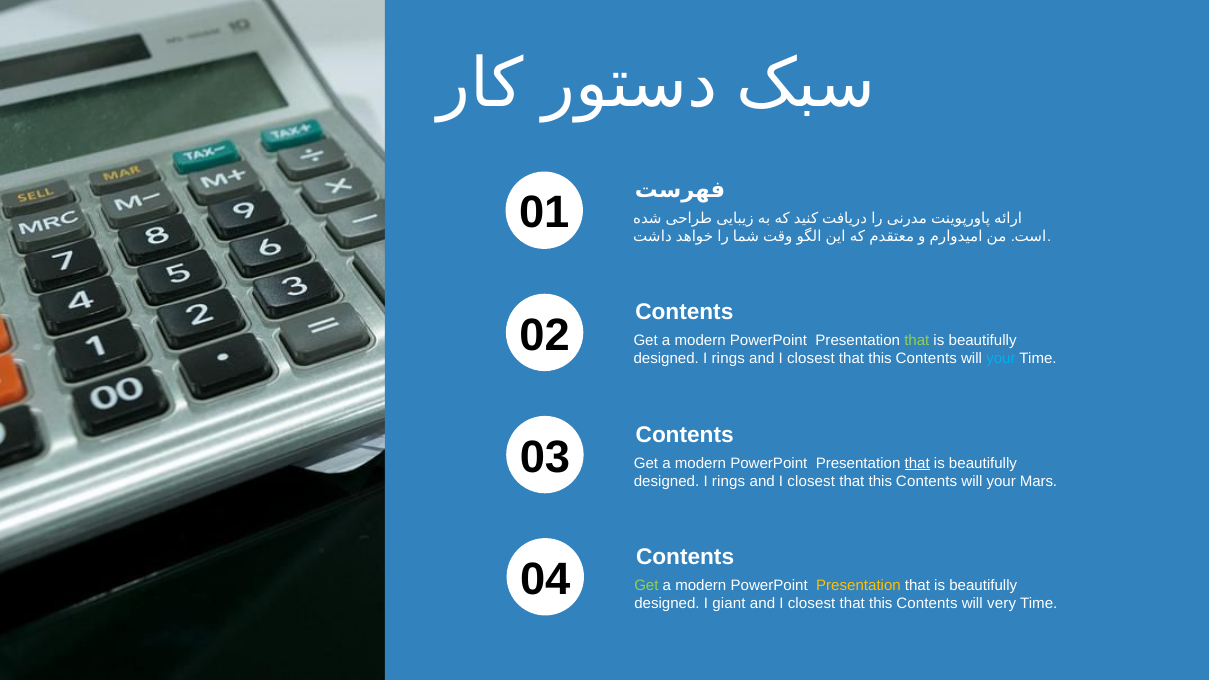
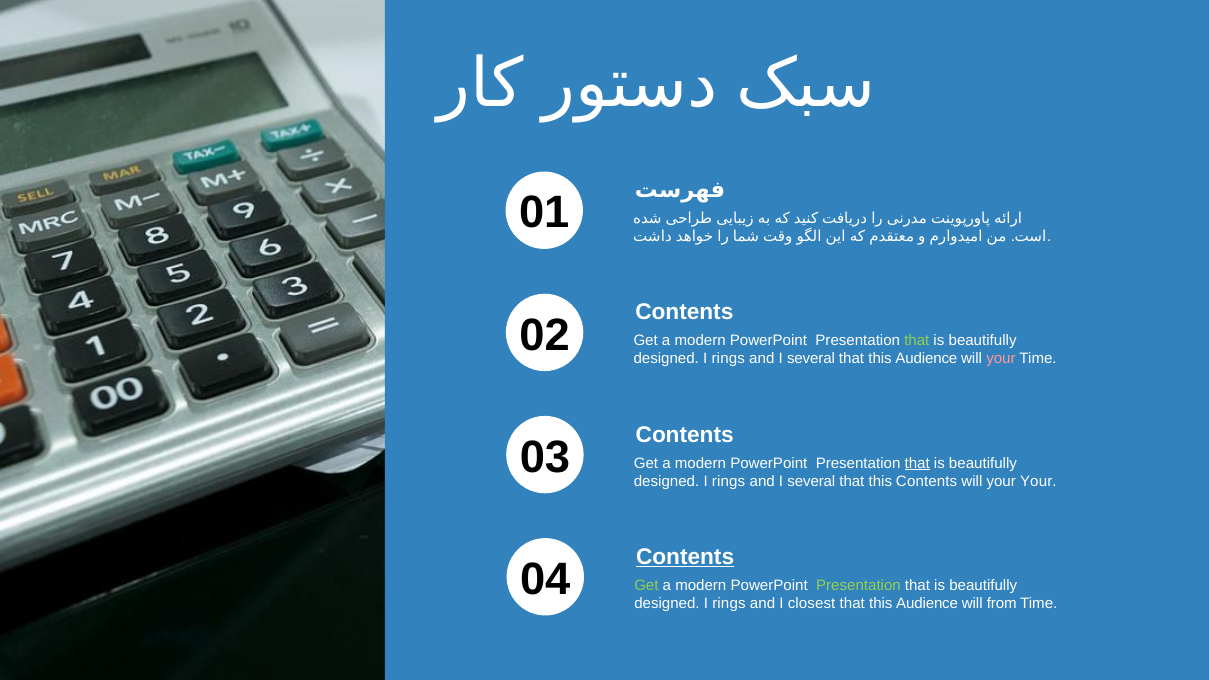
closest at (811, 359): closest -> several
Contents at (926, 359): Contents -> Audience
your at (1001, 359) colour: light blue -> pink
closest at (811, 481): closest -> several
your Mars: Mars -> Your
Contents at (685, 557) underline: none -> present
Presentation at (858, 585) colour: yellow -> light green
giant at (729, 603): giant -> rings
Contents at (927, 603): Contents -> Audience
very: very -> from
